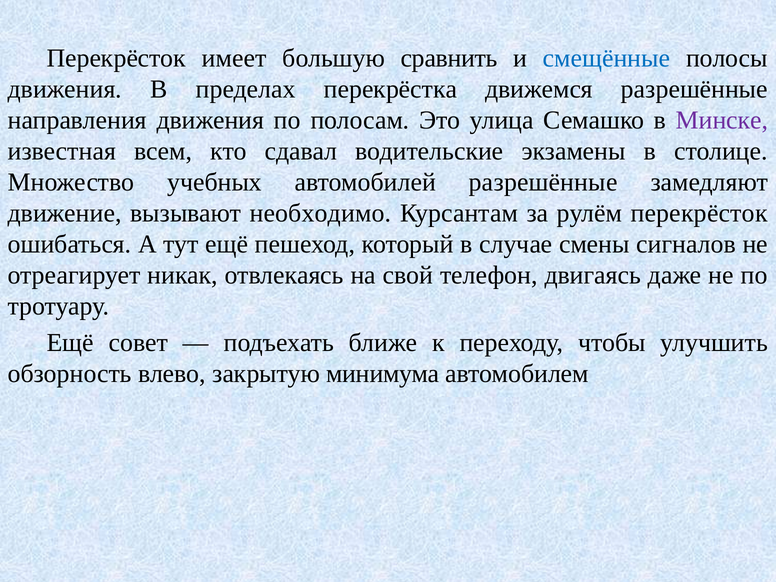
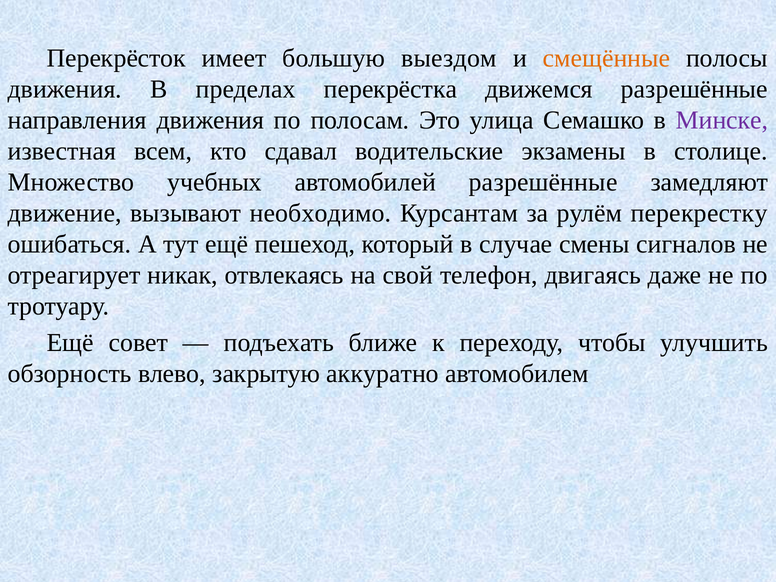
сравнить: сравнить -> выездом
смещённые colour: blue -> orange
рулём перекрёсток: перекрёсток -> перекрестку
минимума: минимума -> аккуратно
